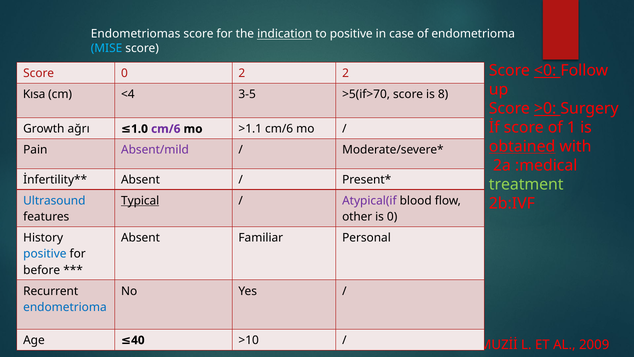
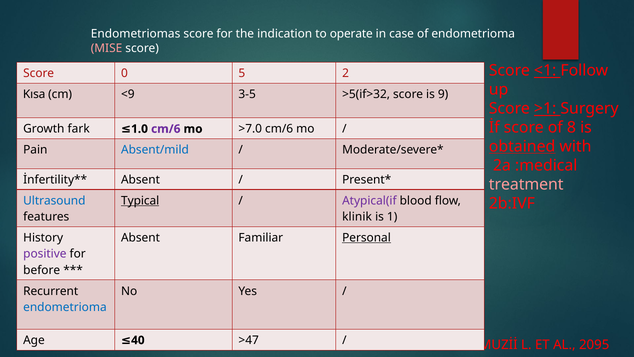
indication underline: present -> none
to positive: positive -> operate
MISE colour: light blue -> pink
<0: <0 -> <1
0 2: 2 -> 5
<4: <4 -> <9
>5(if>70: >5(if>70 -> >5(if>32
8: 8 -> 9
>0: >0 -> >1
1: 1 -> 8
ağrı: ağrı -> fark
>1.1: >1.1 -> >7.0
Absent/mild colour: purple -> blue
treatment colour: light green -> pink
other: other -> klinik
is 0: 0 -> 1
Personal underline: none -> present
positive at (45, 254) colour: blue -> purple
>10: >10 -> >47
2009: 2009 -> 2095
